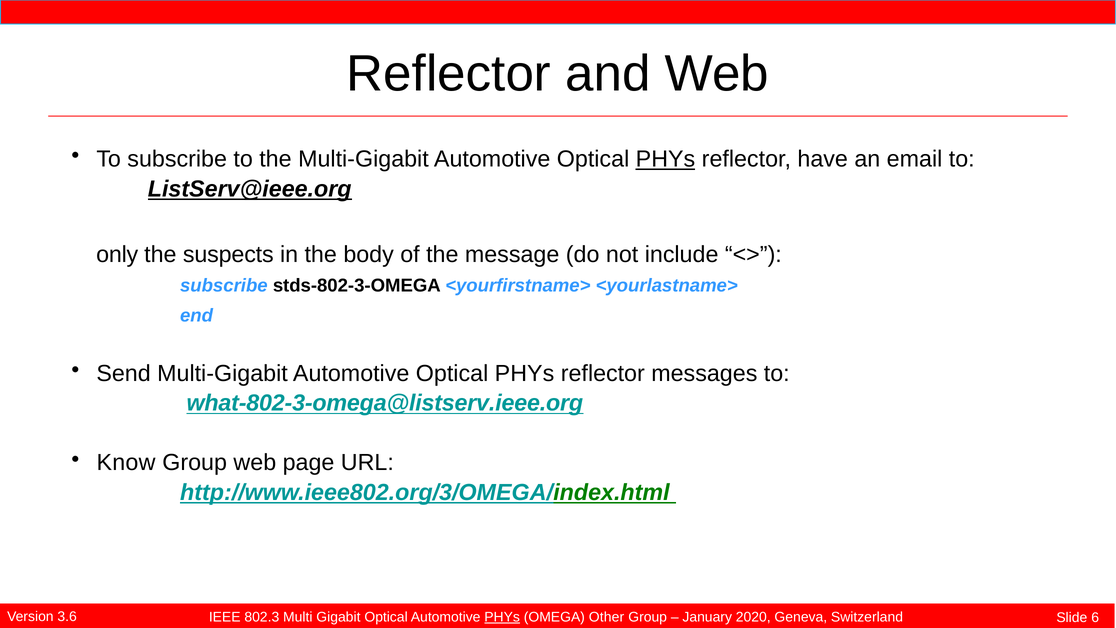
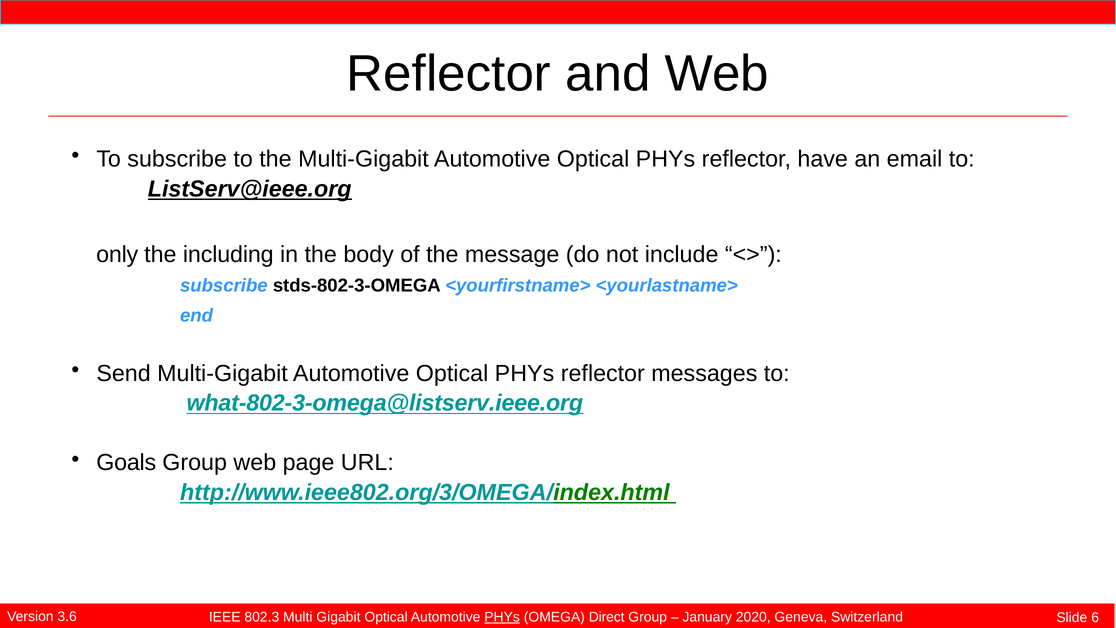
PHYs at (665, 159) underline: present -> none
suspects: suspects -> including
Know: Know -> Goals
Other: Other -> Direct
